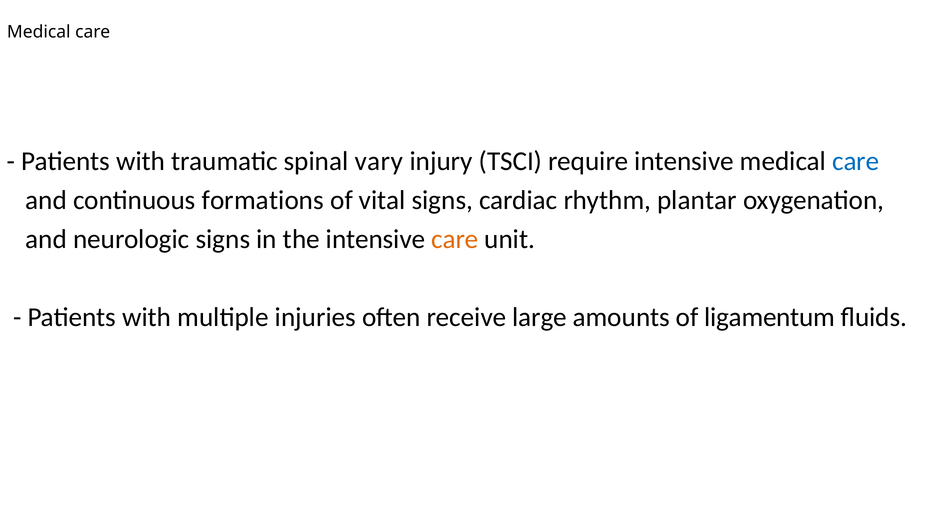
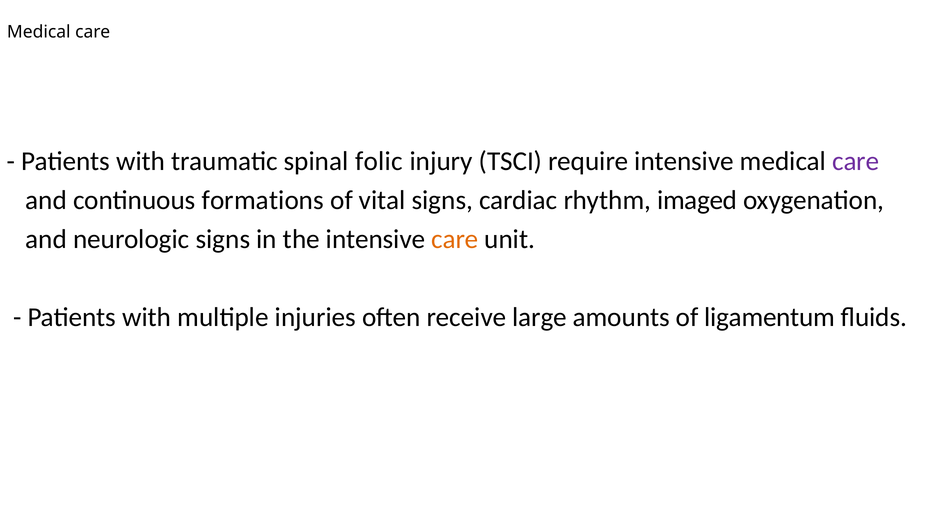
vary: vary -> folic
care at (856, 161) colour: blue -> purple
plantar: plantar -> imaged
